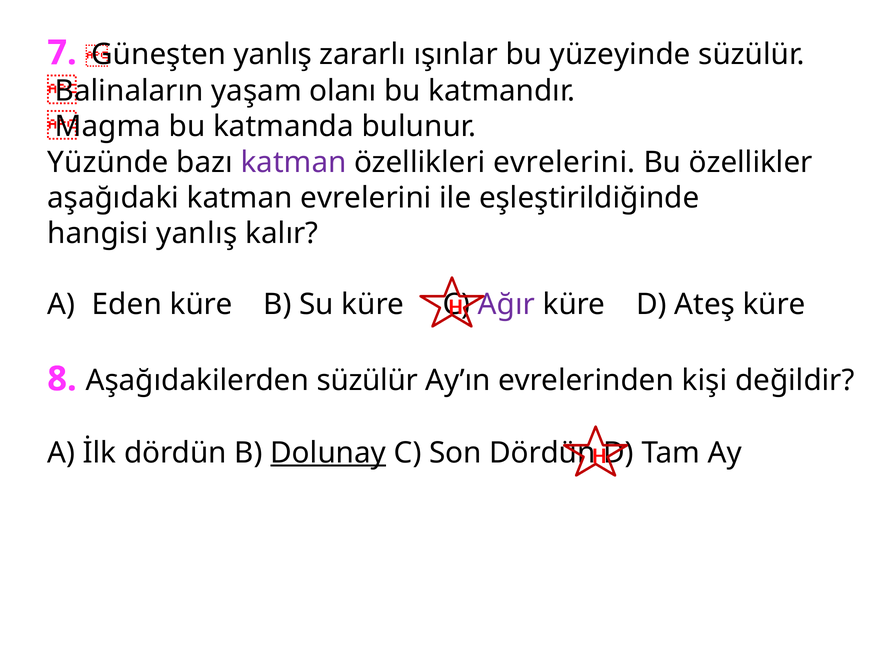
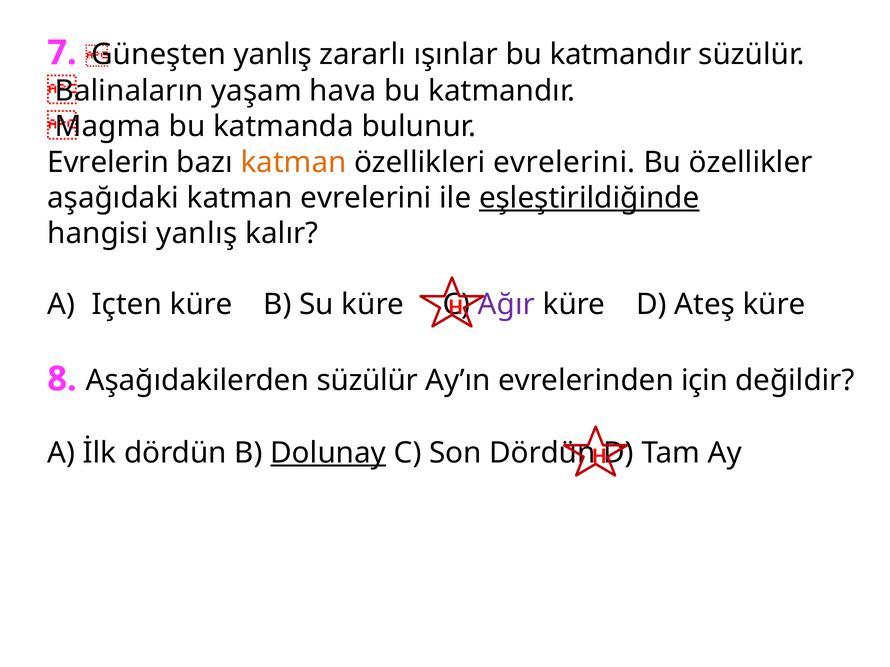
ışınlar bu yüzeyinde: yüzeyinde -> katmandır
olanı: olanı -> hava
Yüzünde: Yüzünde -> Evrelerin
katman at (294, 162) colour: purple -> orange
eşleştirildiğinde underline: none -> present
Eden: Eden -> Içten
kişi: kişi -> için
